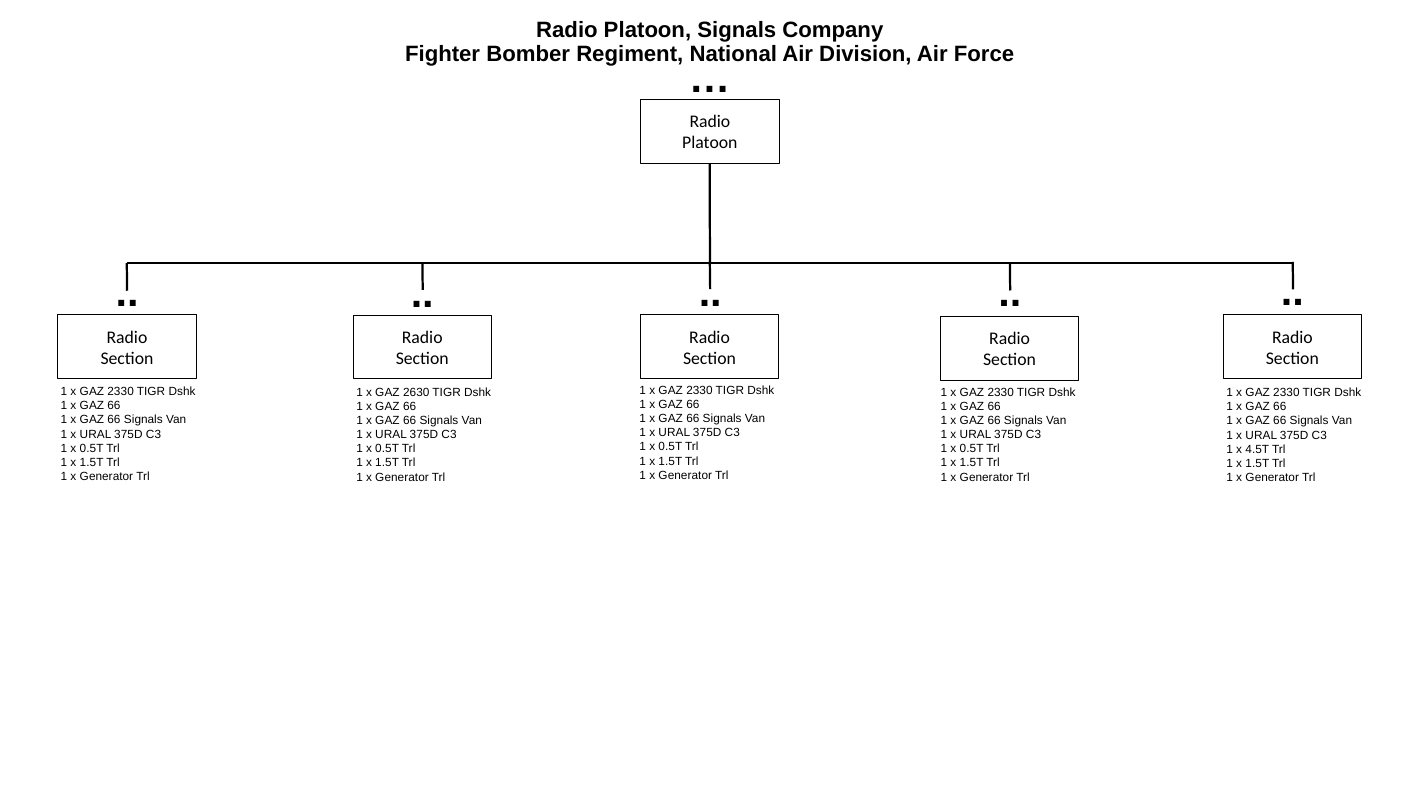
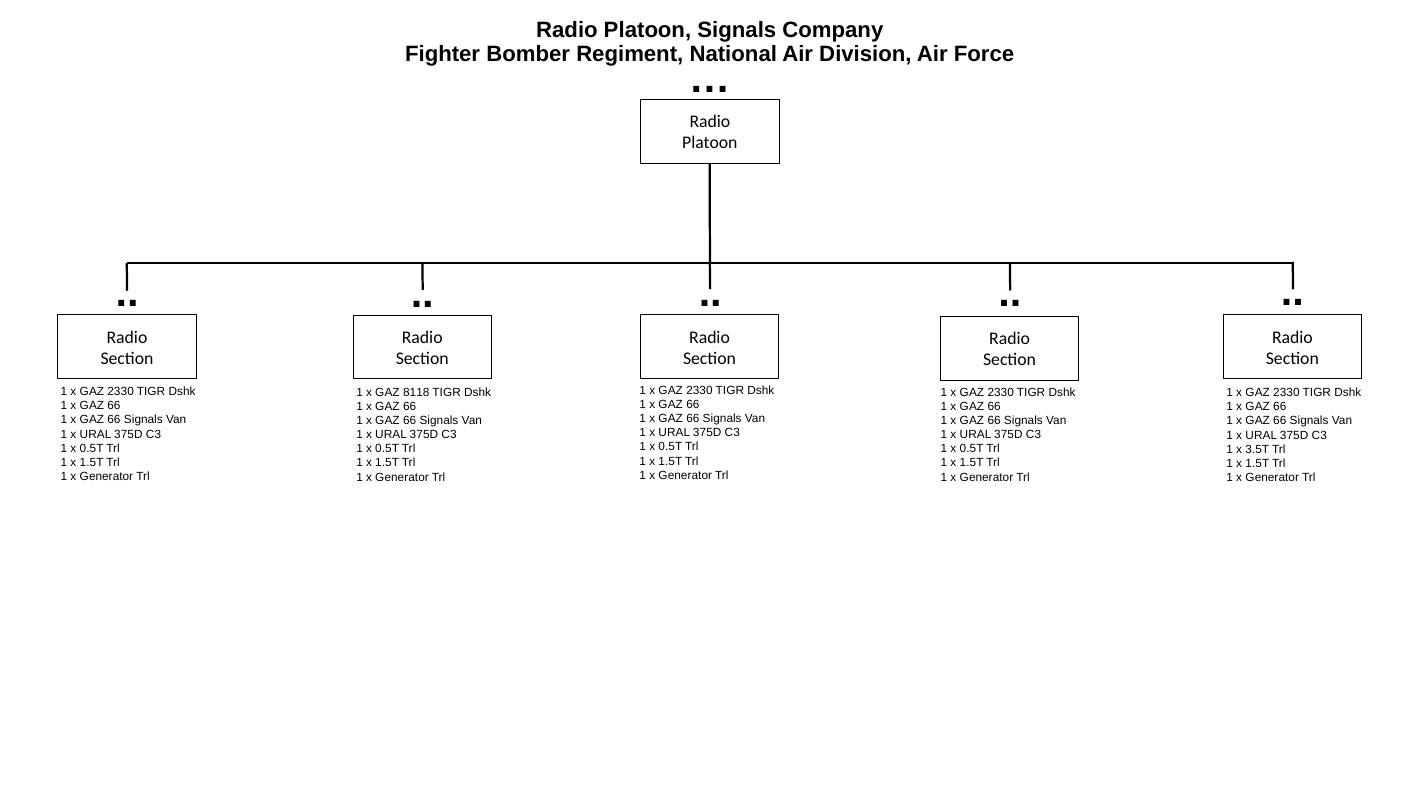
2630: 2630 -> 8118
4.5T: 4.5T -> 3.5T
